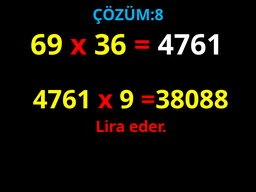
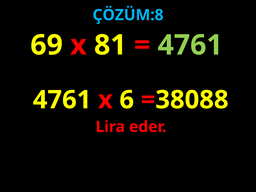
36: 36 -> 81
4761 at (190, 45) colour: white -> light green
9: 9 -> 6
